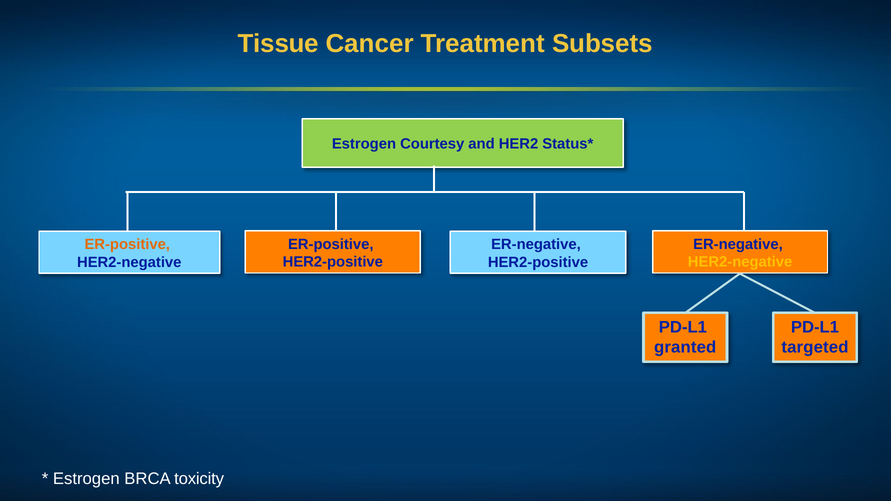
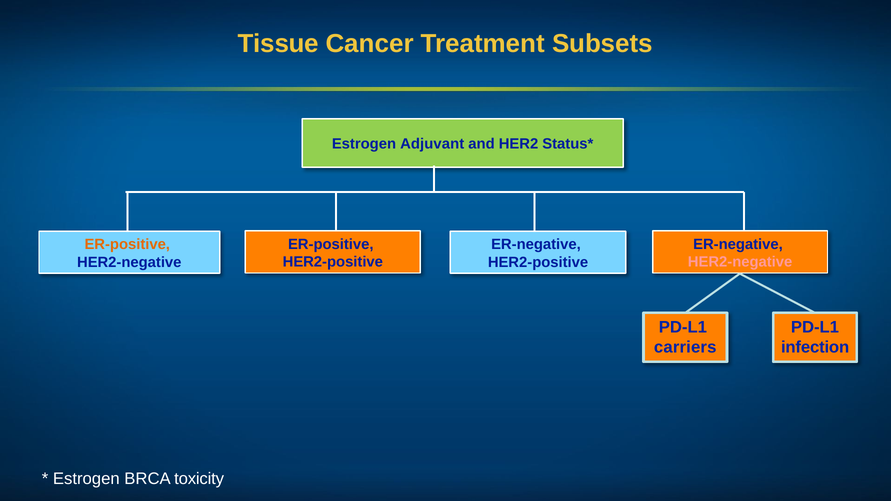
Courtesy: Courtesy -> Adjuvant
HER2-negative at (740, 262) colour: yellow -> pink
granted: granted -> carriers
targeted: targeted -> infection
